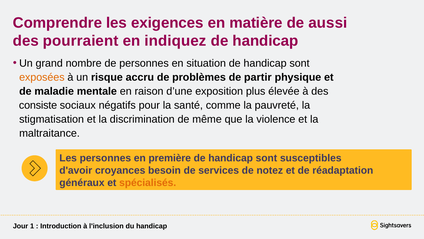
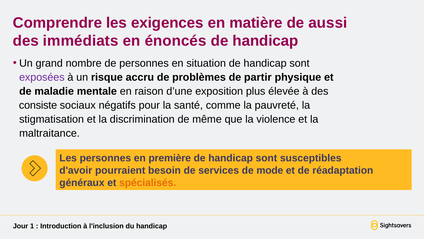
pourraient: pourraient -> immédiats
indiquez: indiquez -> énoncés
exposées colour: orange -> purple
croyances: croyances -> pourraient
notez: notez -> mode
